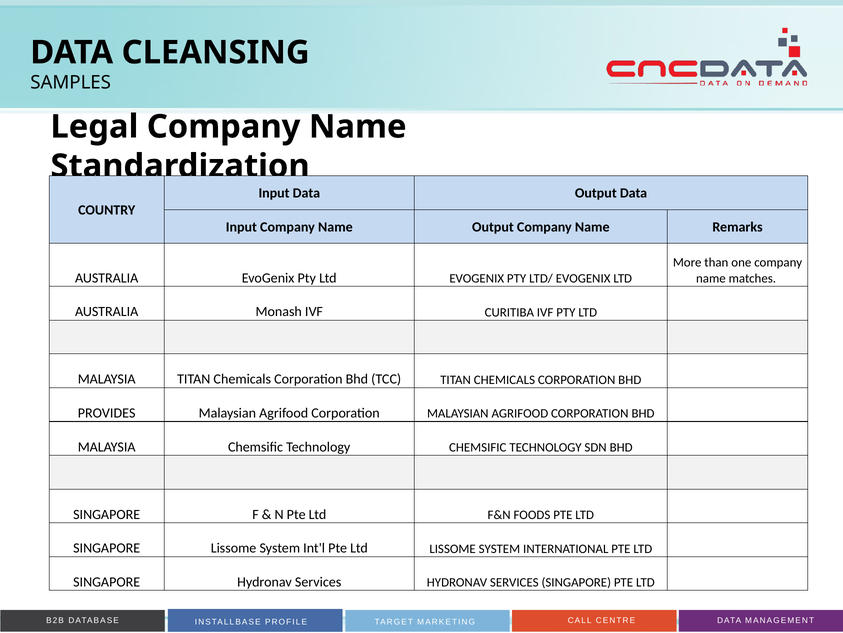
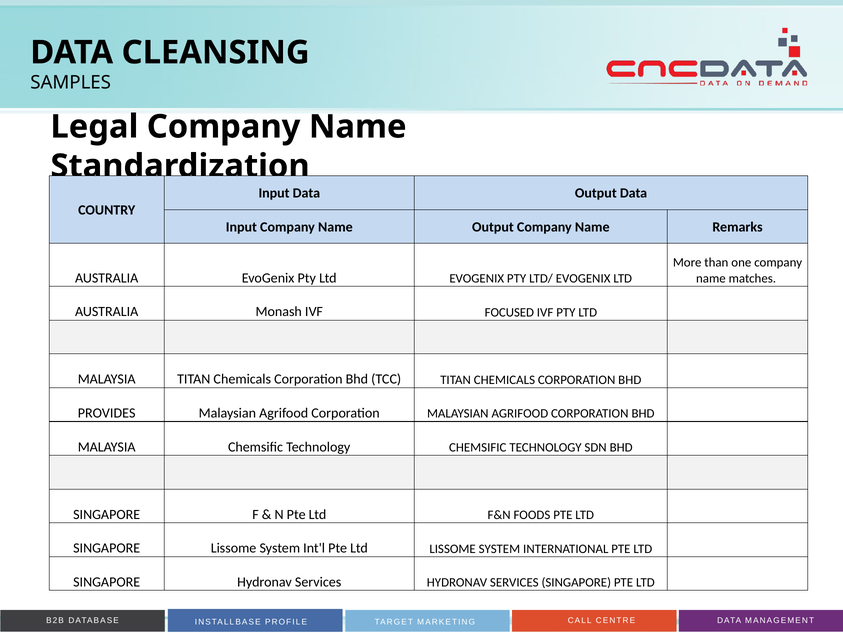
CURITIBA: CURITIBA -> FOCUSED
